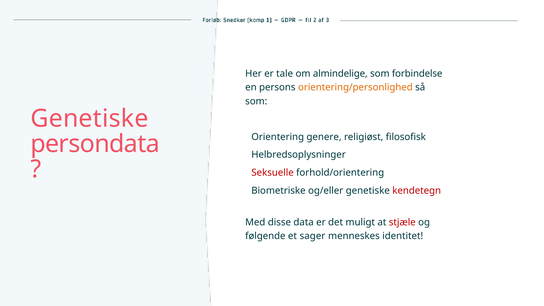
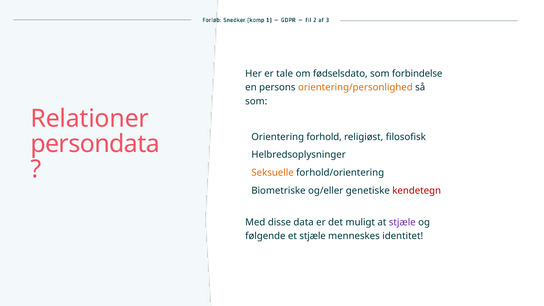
almindelige: almindelige -> fødselsdato
Genetiske at (89, 118): Genetiske -> Relationer
genere: genere -> forhold
Seksuelle colour: red -> orange
stjæle at (402, 222) colour: red -> purple
et sager: sager -> stjæle
